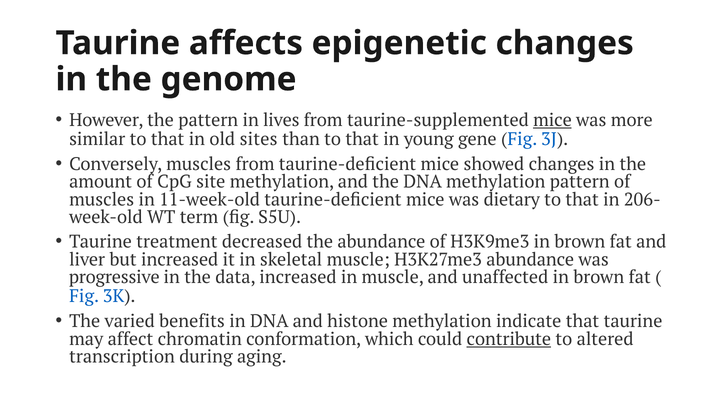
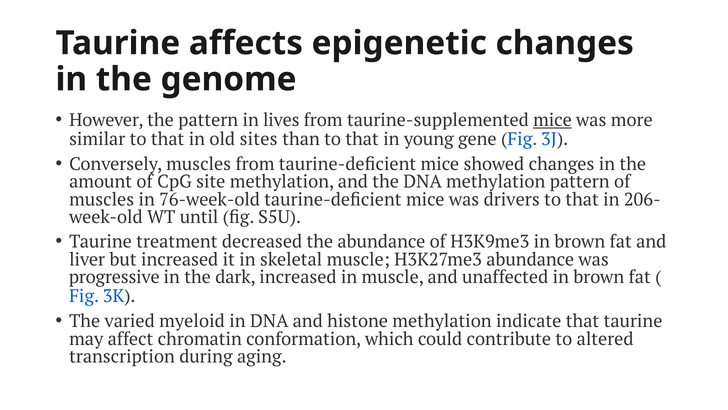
11-week-old: 11-week-old -> 76-week-old
dietary: dietary -> drivers
term: term -> until
data: data -> dark
benefits: benefits -> myeloid
contribute underline: present -> none
